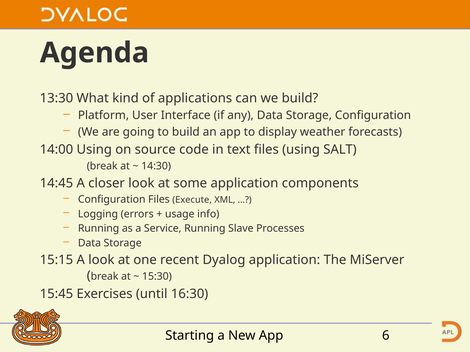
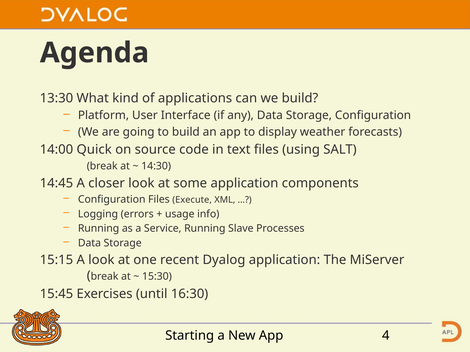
14:00 Using: Using -> Quick
6: 6 -> 4
